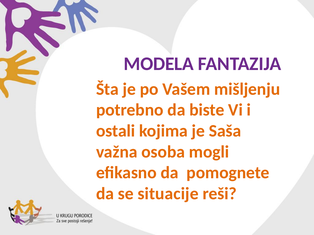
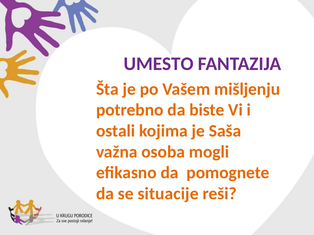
MODELA: MODELA -> UMESTO
